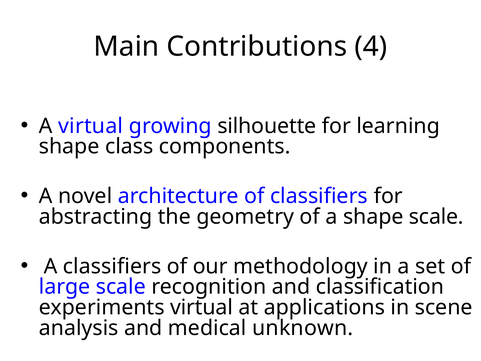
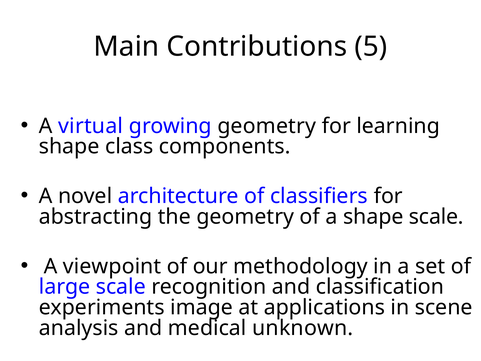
4: 4 -> 5
growing silhouette: silhouette -> geometry
A classifiers: classifiers -> viewpoint
experiments virtual: virtual -> image
